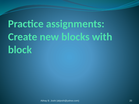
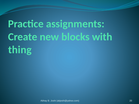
block: block -> thing
